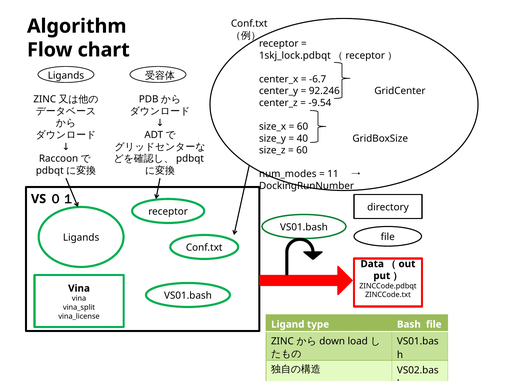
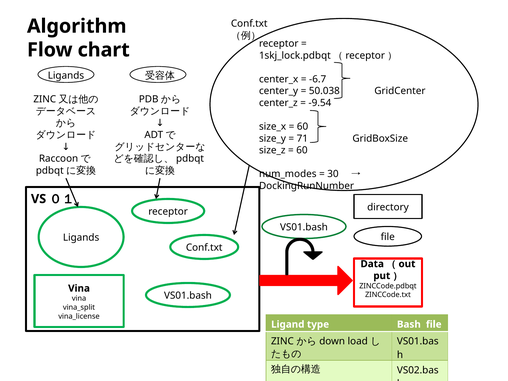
92.246: 92.246 -> 50.038
40: 40 -> 71
11: 11 -> 30
